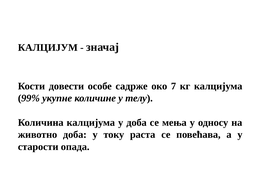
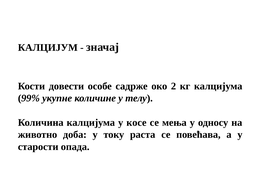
7: 7 -> 2
у доба: доба -> косе
